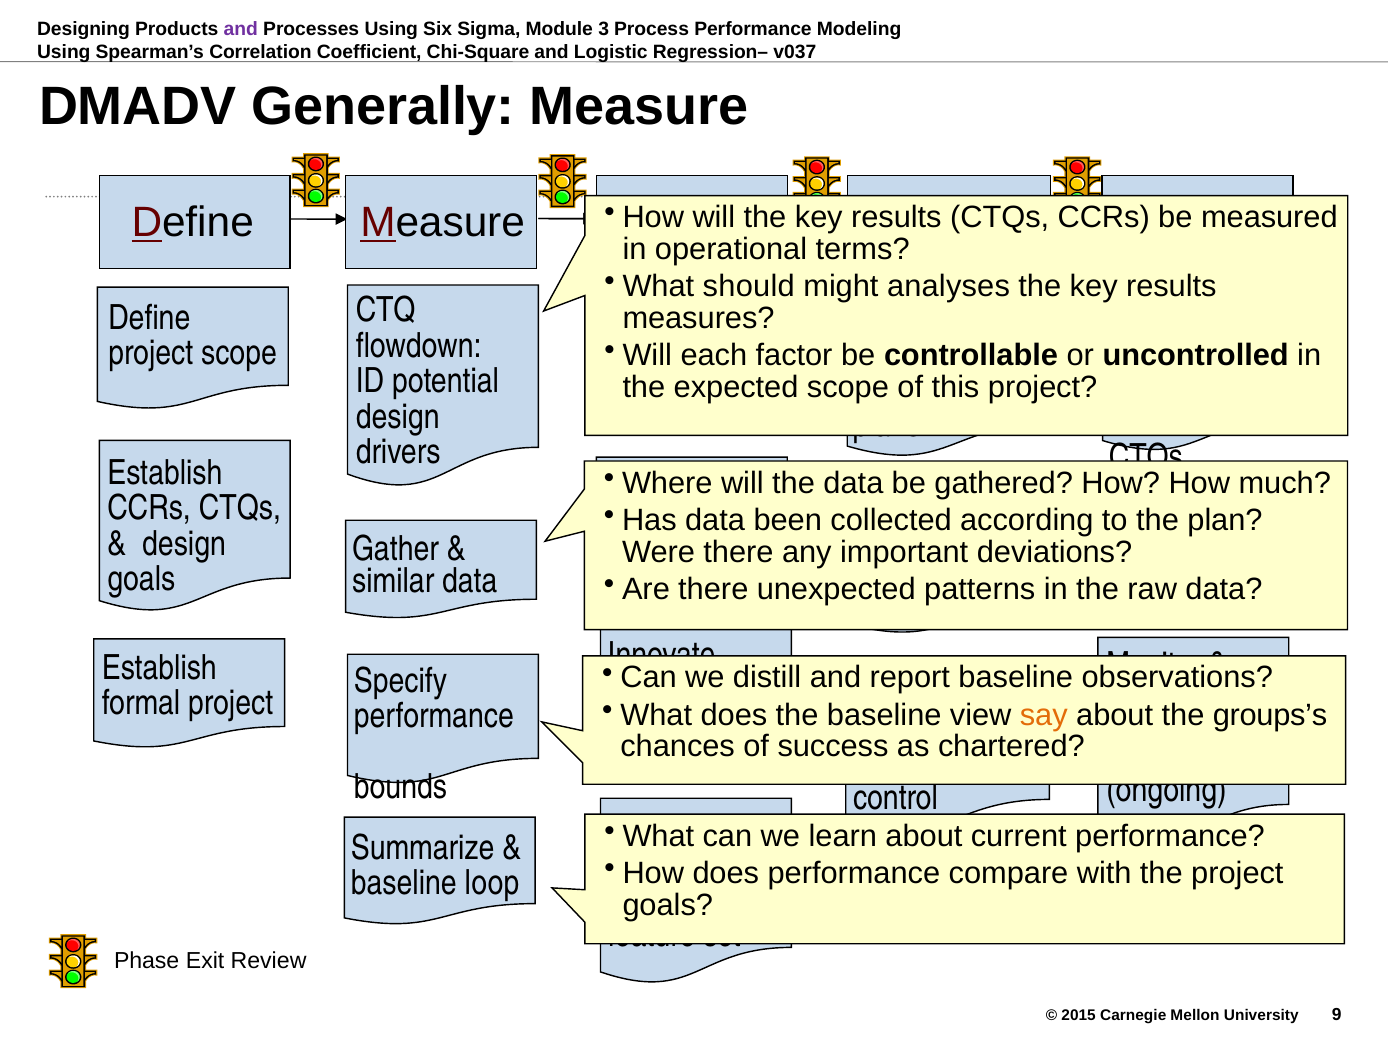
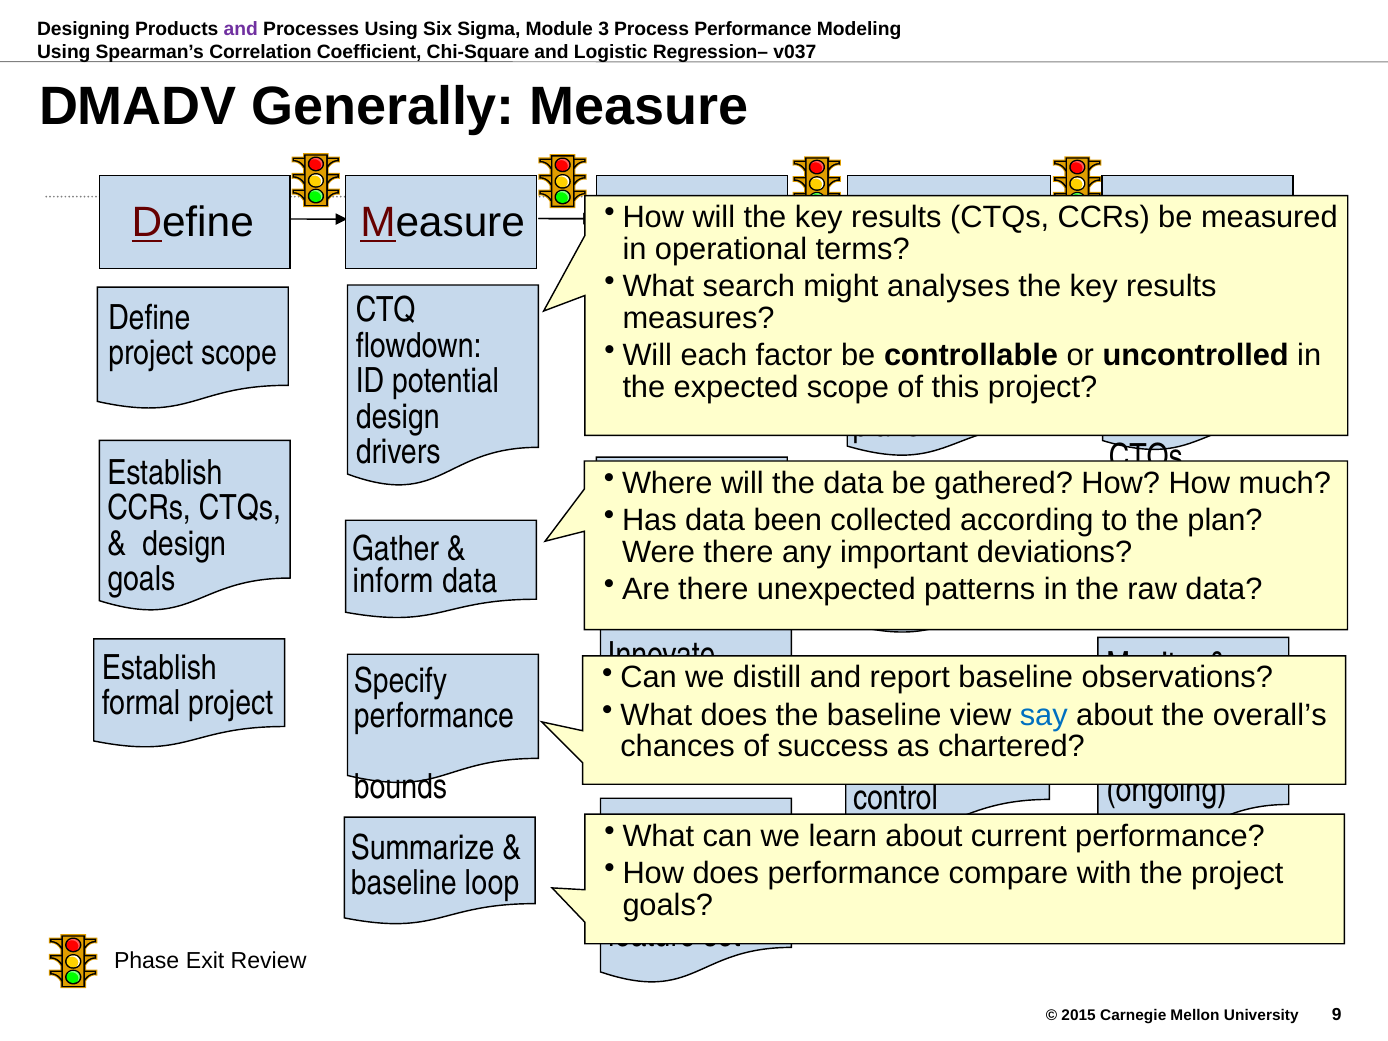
should: should -> search
similar: similar -> inform
say colour: orange -> blue
groups’s: groups’s -> overall’s
